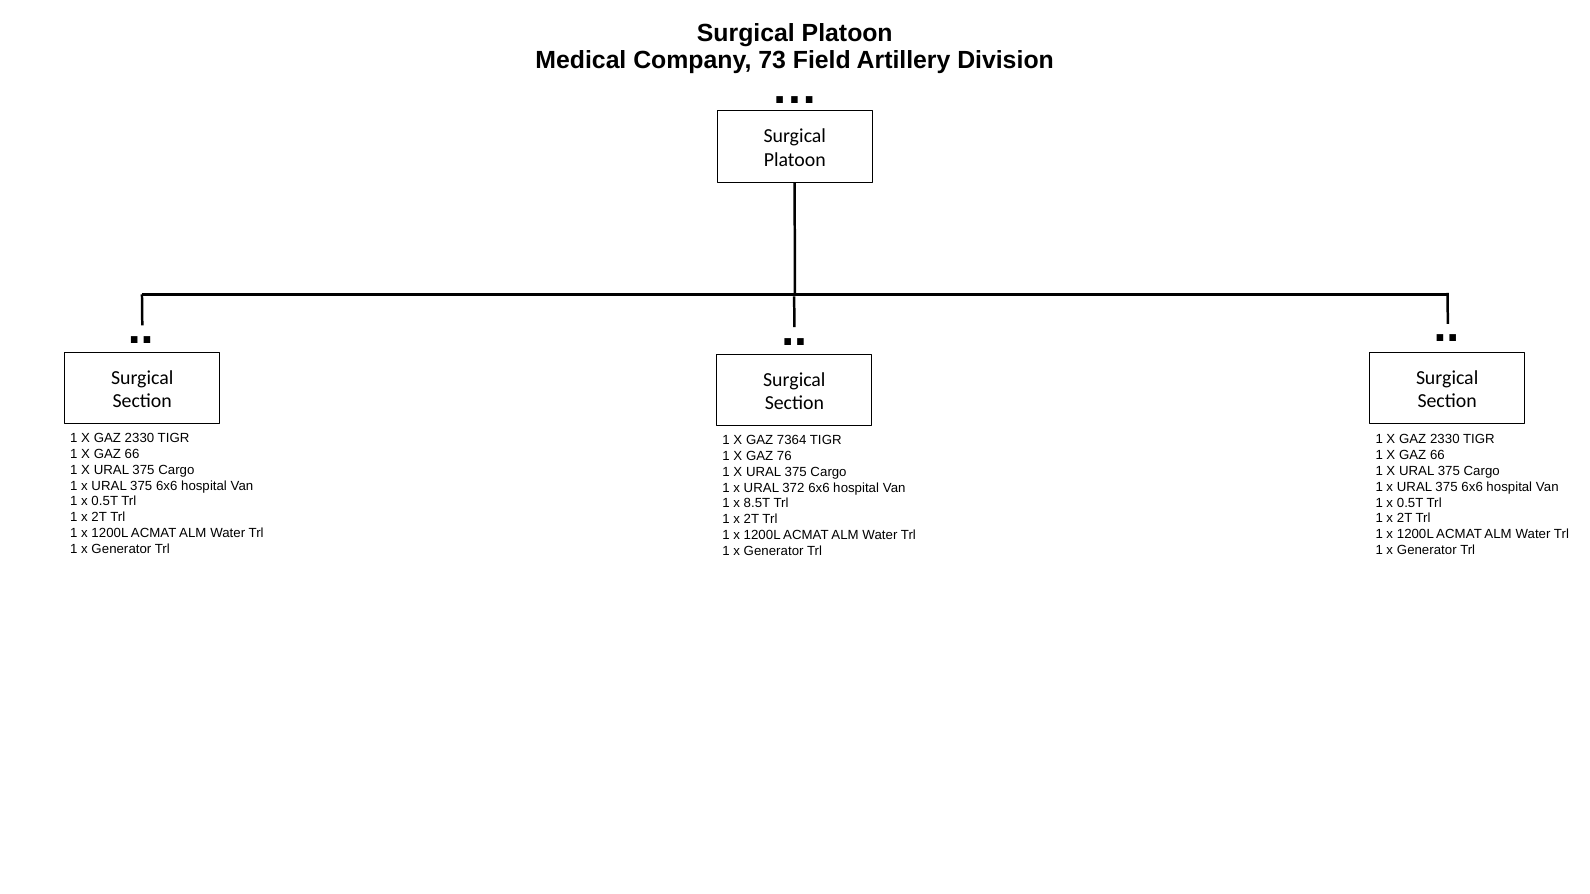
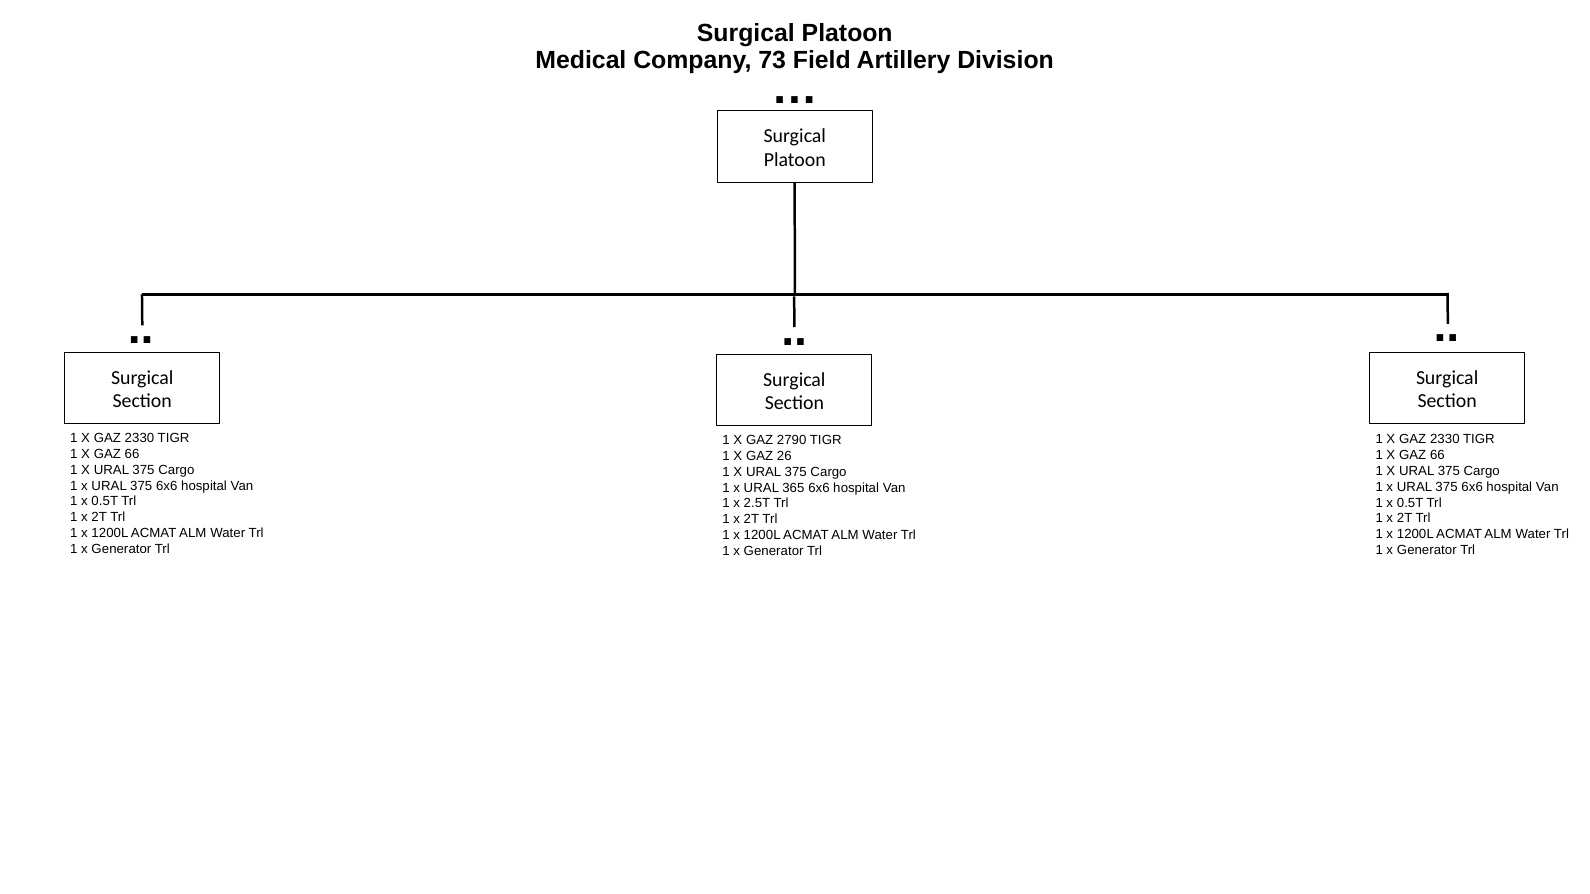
7364: 7364 -> 2790
76: 76 -> 26
372: 372 -> 365
8.5T: 8.5T -> 2.5T
